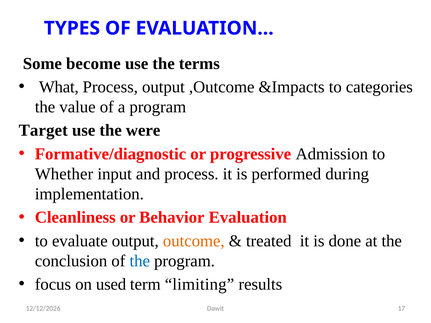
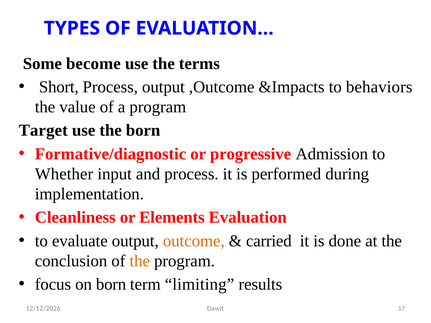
What: What -> Short
categories: categories -> behaviors
the were: were -> born
Behavior: Behavior -> Elements
treated: treated -> carried
the at (140, 261) colour: blue -> orange
on used: used -> born
